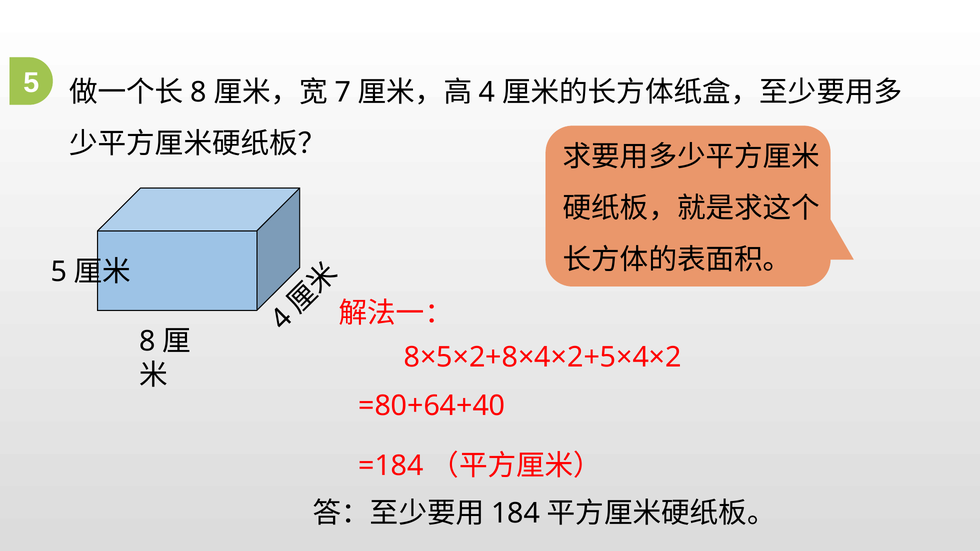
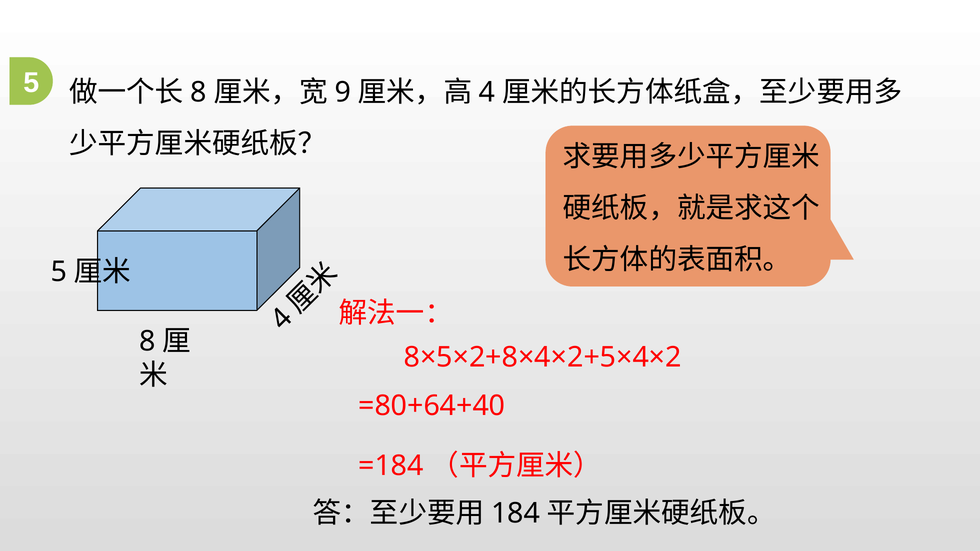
7: 7 -> 9
